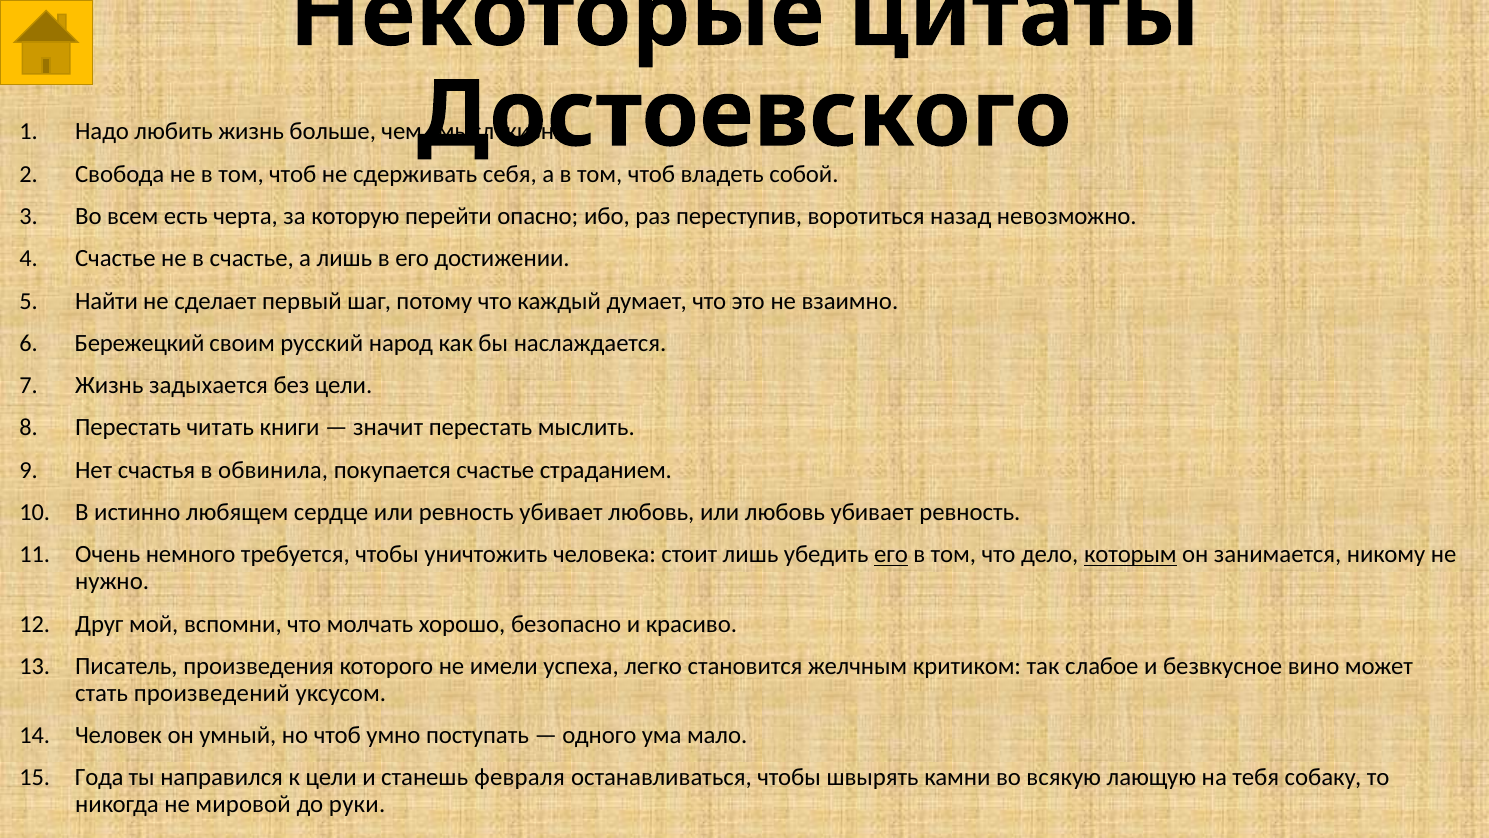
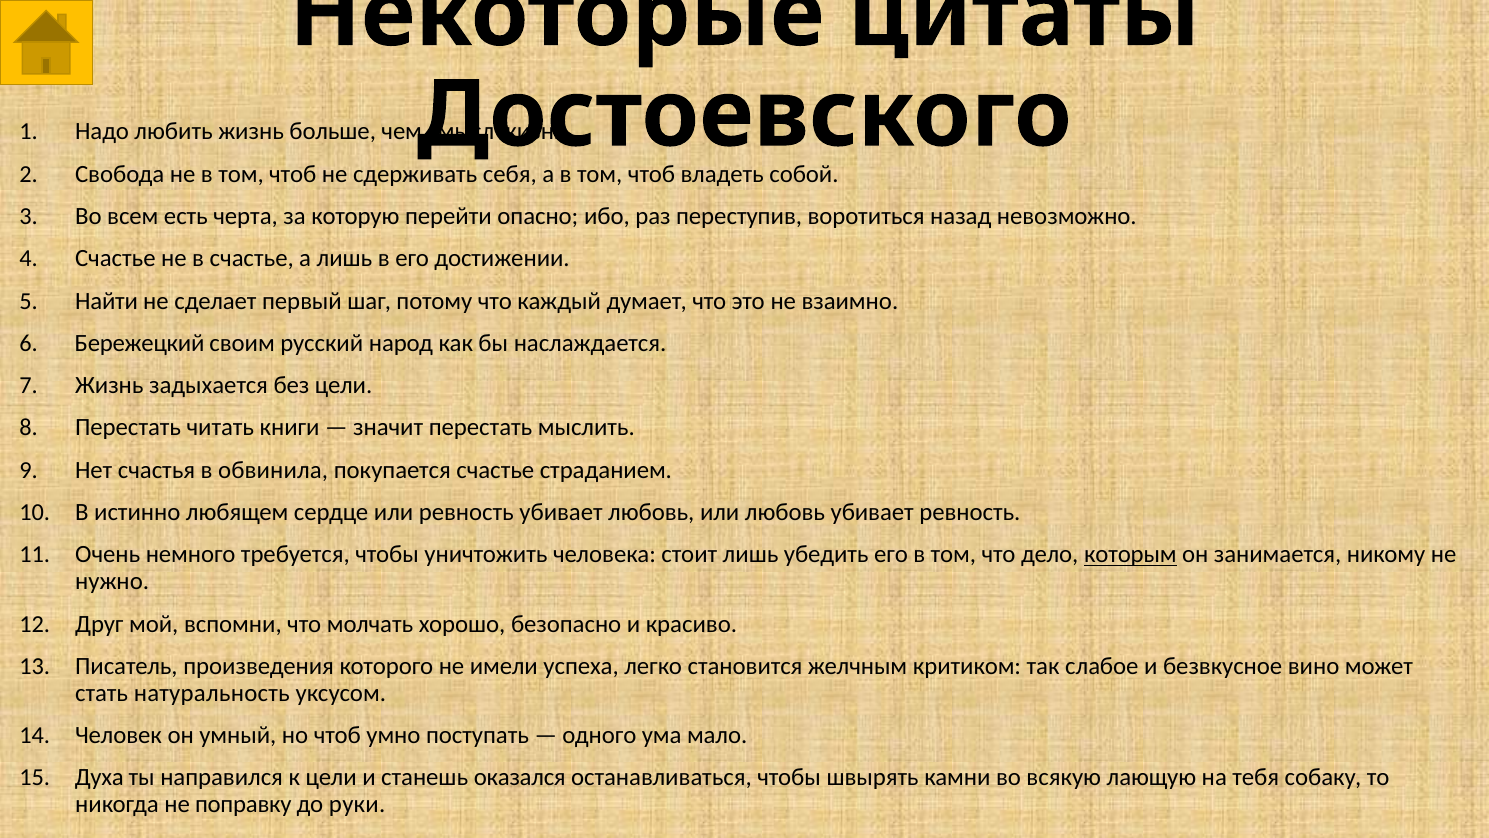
его at (891, 554) underline: present -> none
произведений: произведений -> натуральность
Года: Года -> Духа
февраля: февраля -> оказался
мировой: мировой -> поправку
